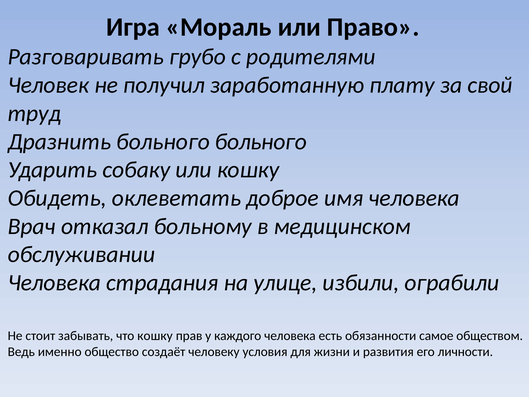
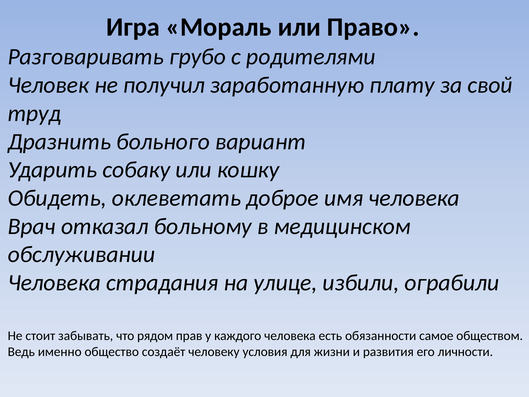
больного больного: больного -> вариант
что кошку: кошку -> рядом
